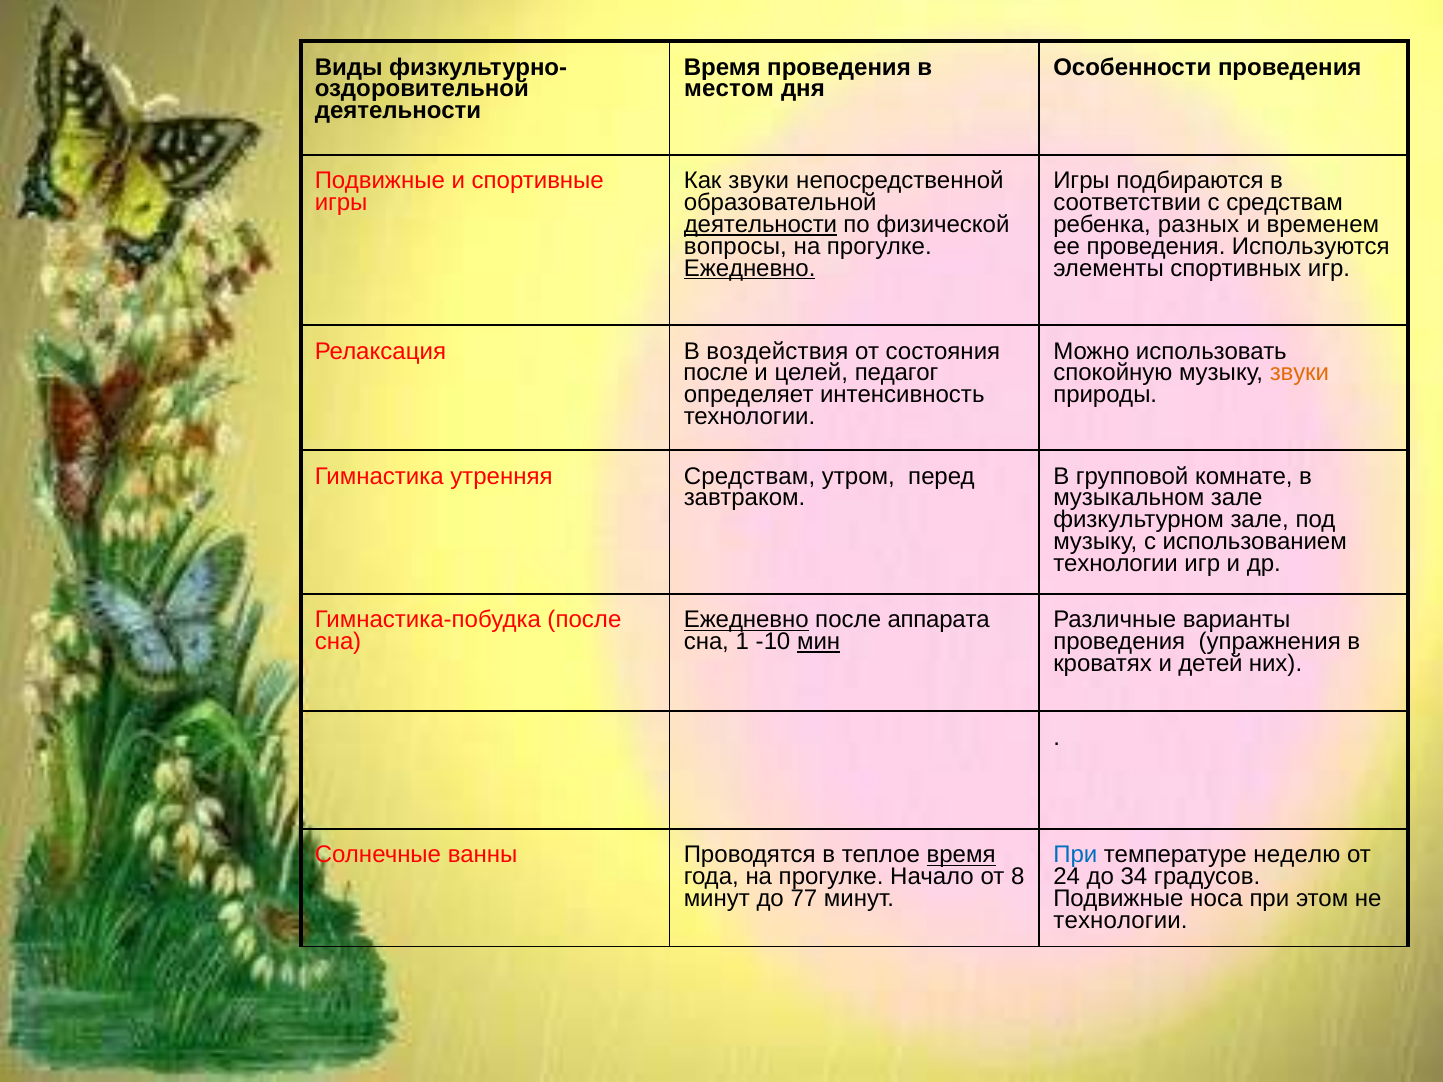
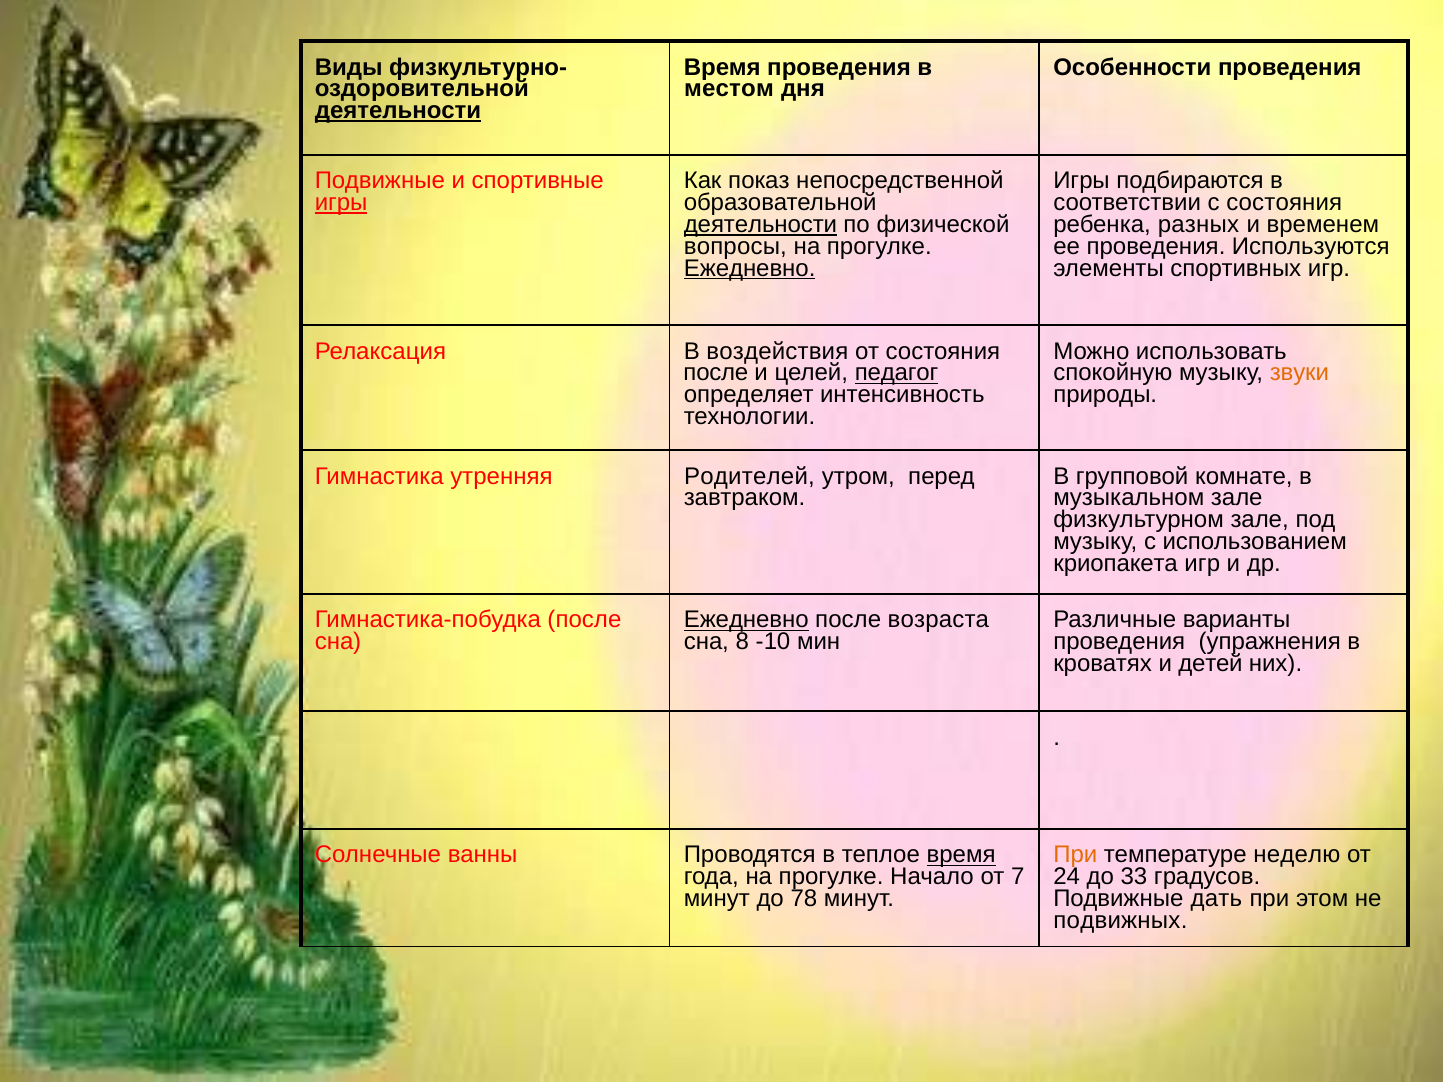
деятельности at (398, 111) underline: none -> present
Как звуки: звуки -> показ
игры at (341, 203) underline: none -> present
с средствам: средствам -> состояния
педагог underline: none -> present
утренняя Средствам: Средствам -> Родителей
технологии at (1116, 564): технологии -> криопакета
аппарата: аппарата -> возраста
1: 1 -> 8
мин underline: present -> none
При at (1075, 855) colour: blue -> orange
8: 8 -> 7
34: 34 -> 33
77: 77 -> 78
носа: носа -> дать
технологии at (1120, 921): технологии -> подвижных
